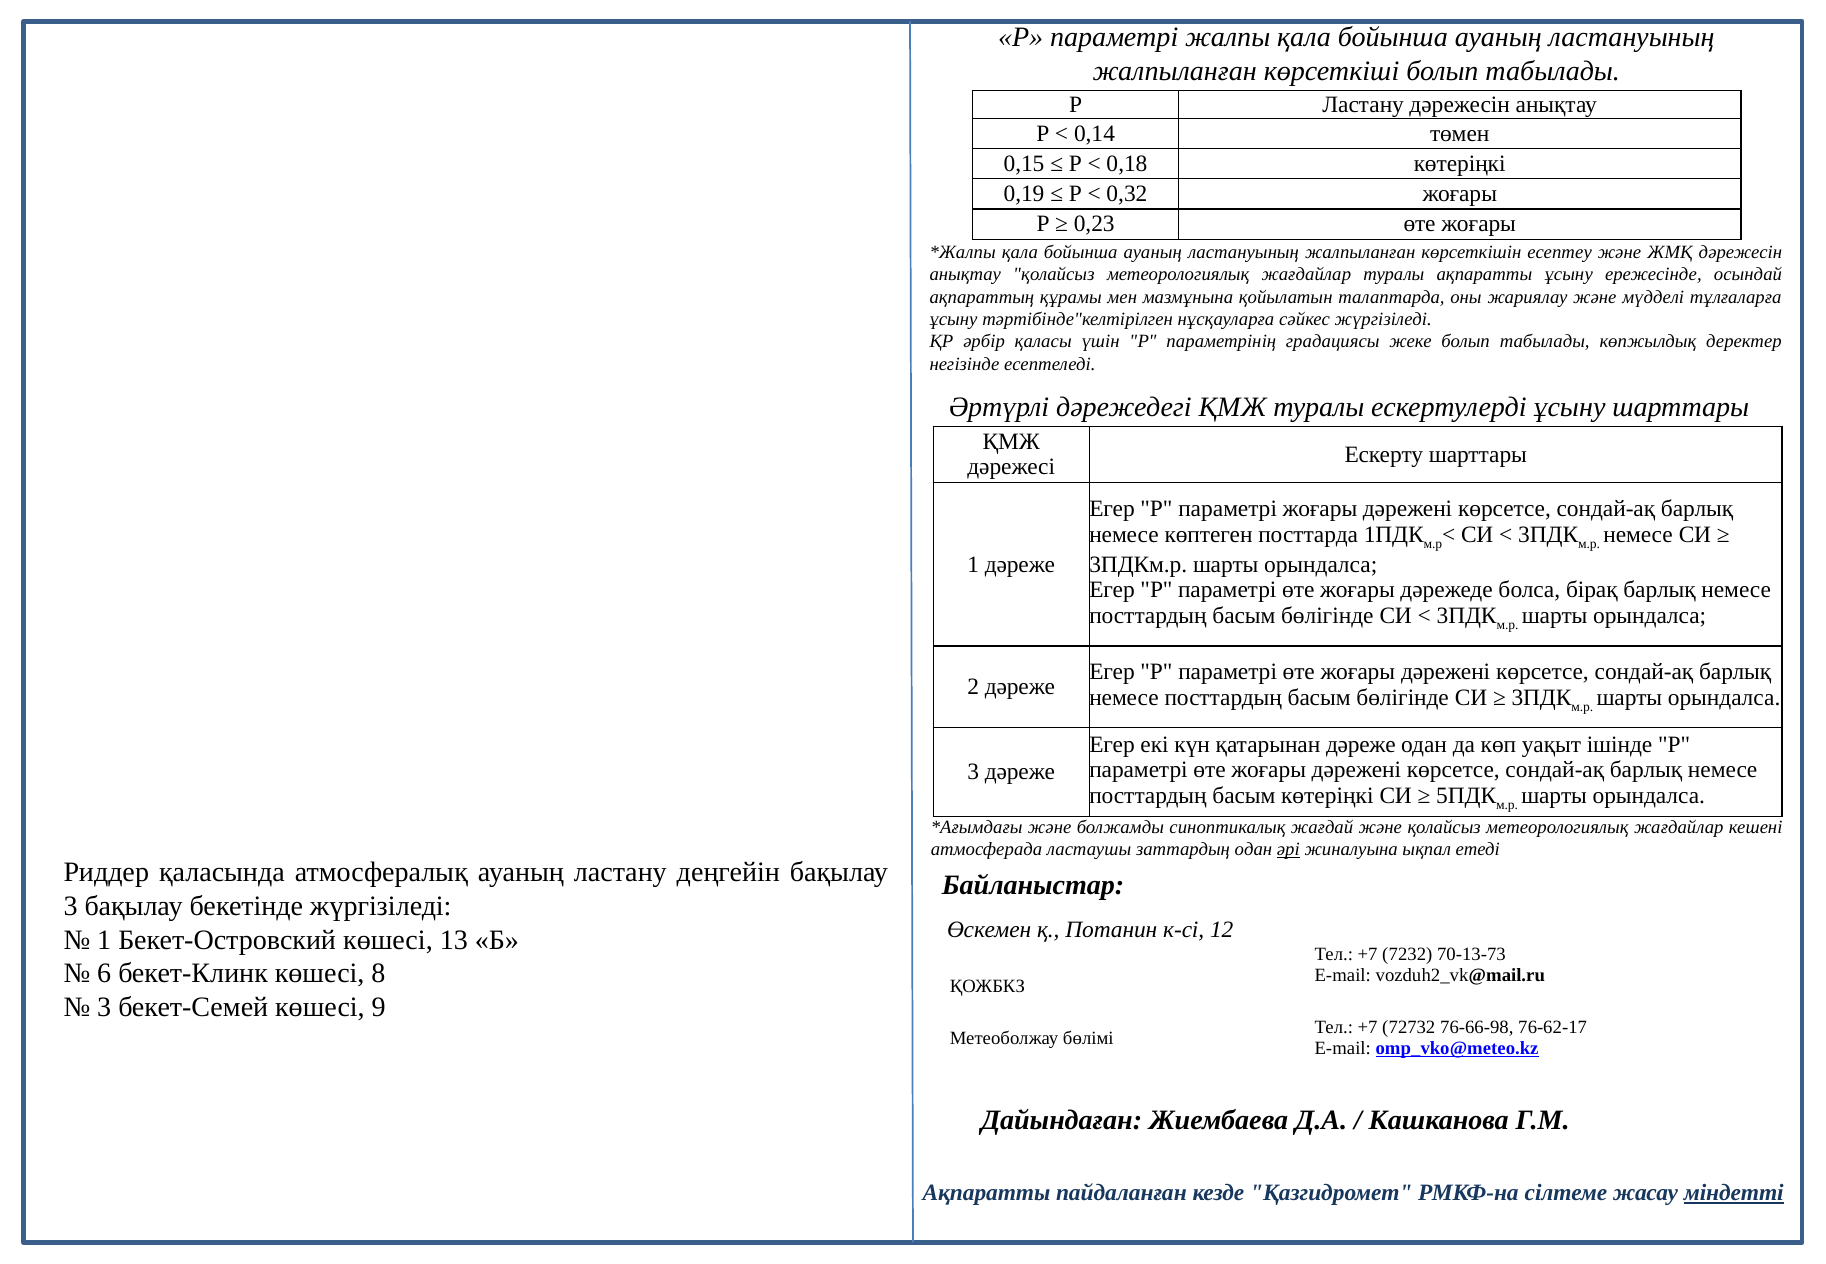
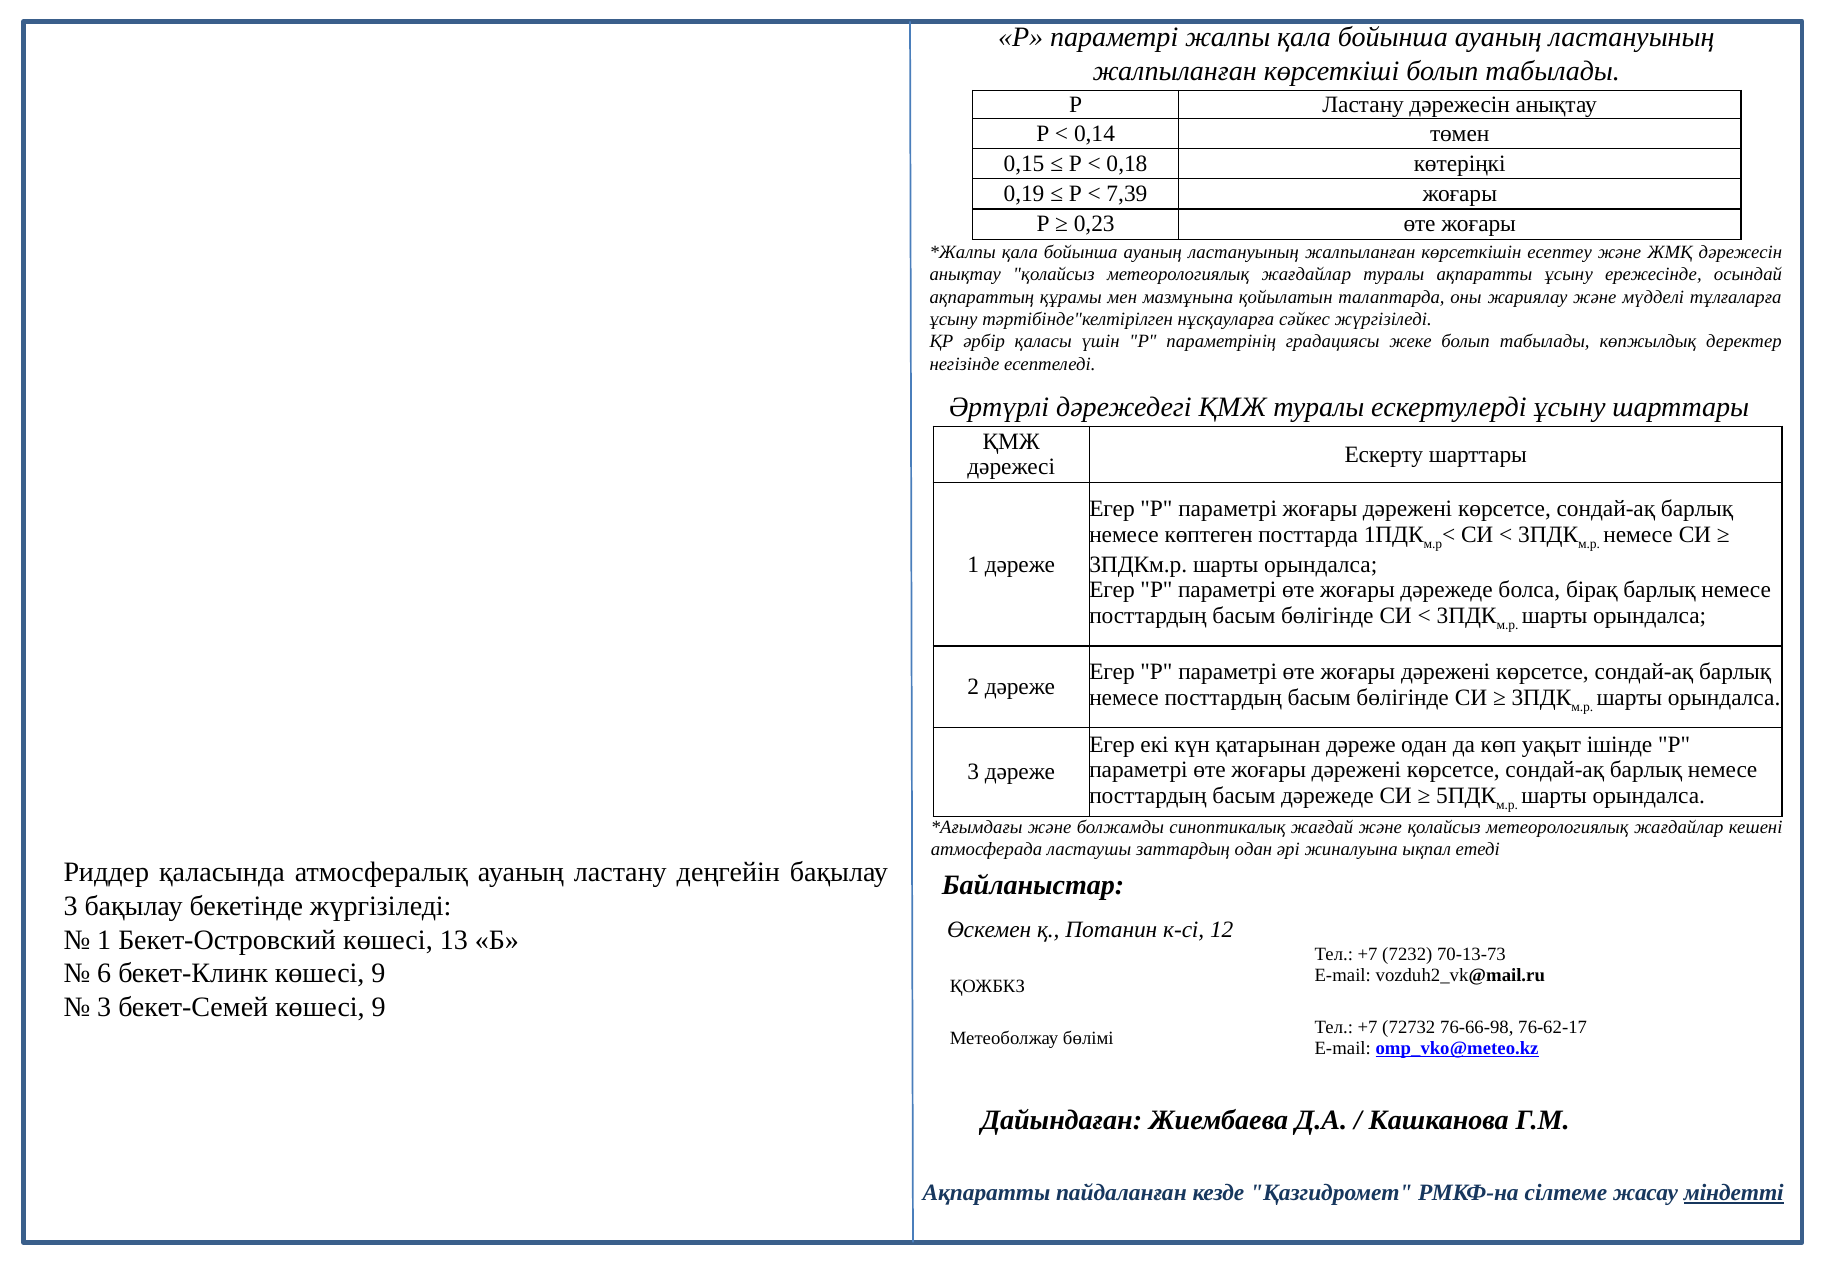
0,32: 0,32 -> 7,39
басым көтеріңкі: көтеріңкі -> дәрежеде
әрі underline: present -> none
бекет-Клинк көшесі 8: 8 -> 9
